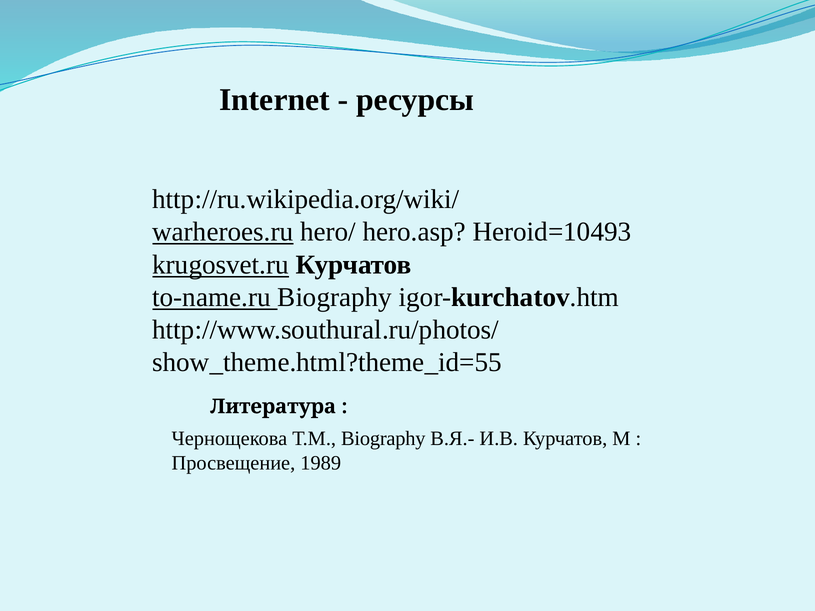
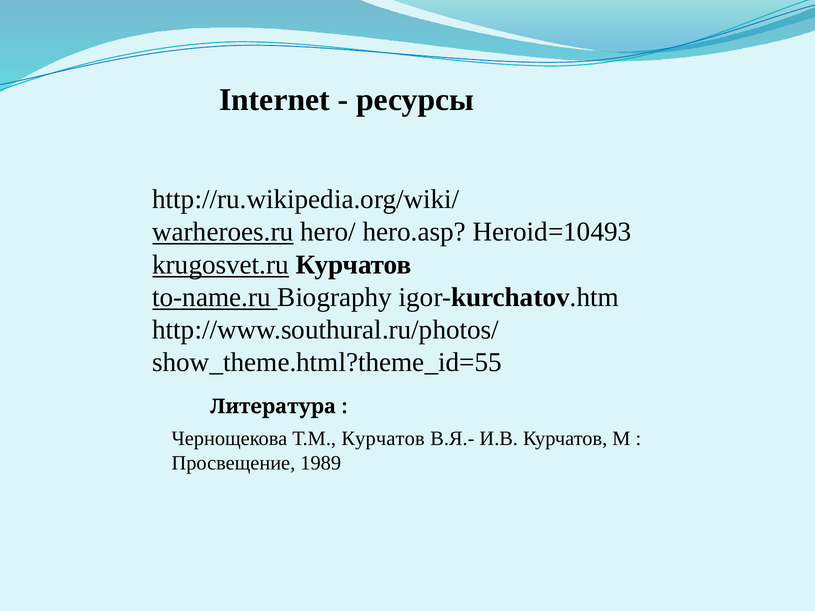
Т.М Biography: Biography -> Курчатов
